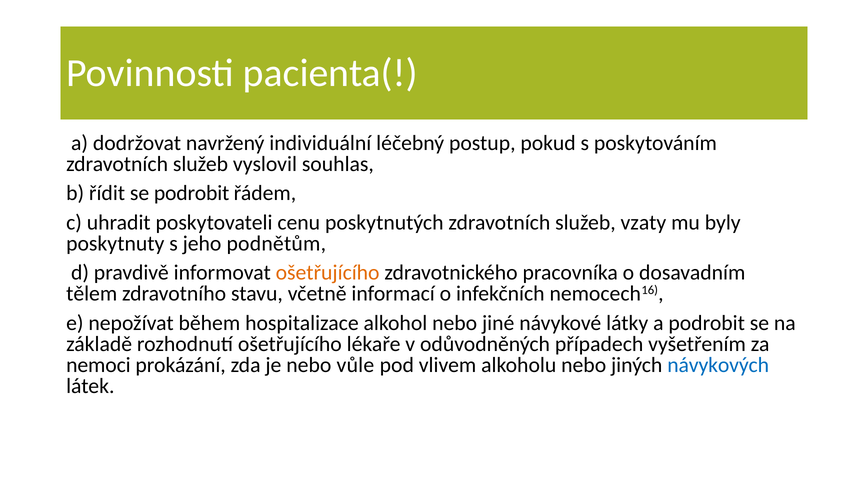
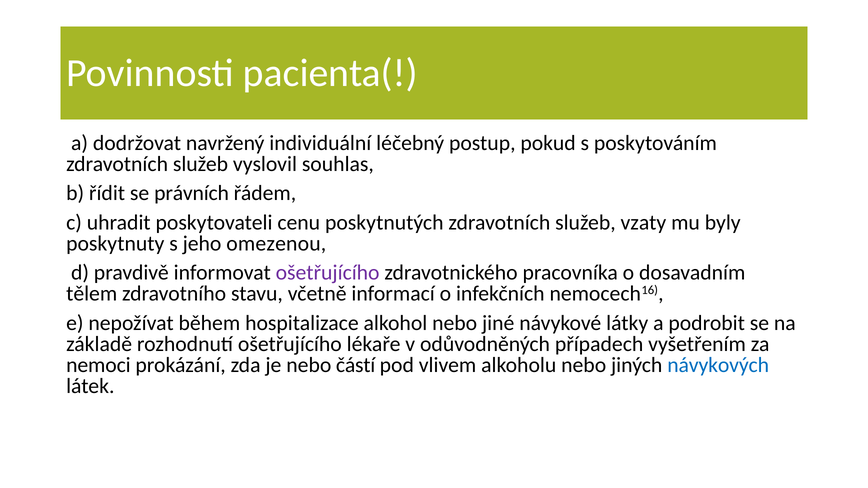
se podrobit: podrobit -> právních
podnětům: podnětům -> omezenou
ošetřujícího at (328, 273) colour: orange -> purple
vůle: vůle -> částí
